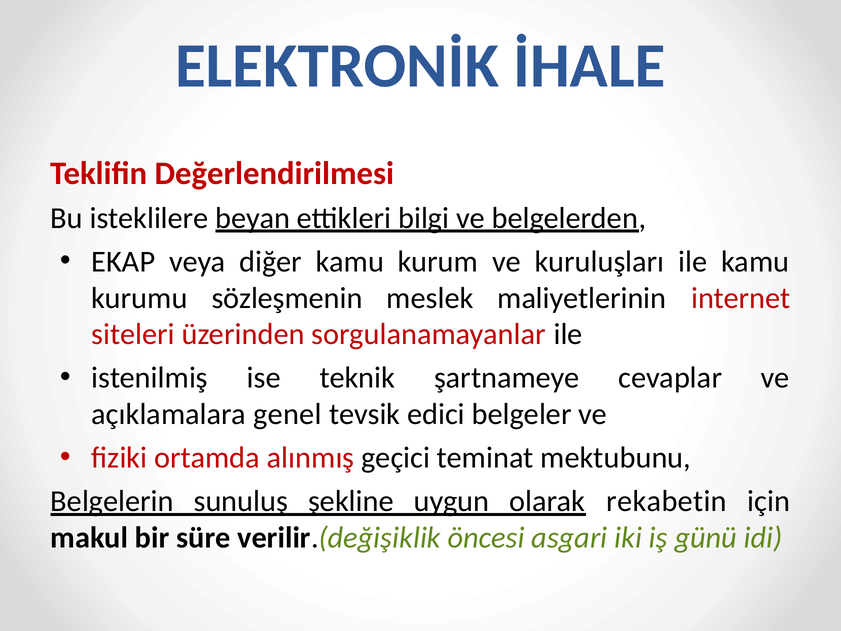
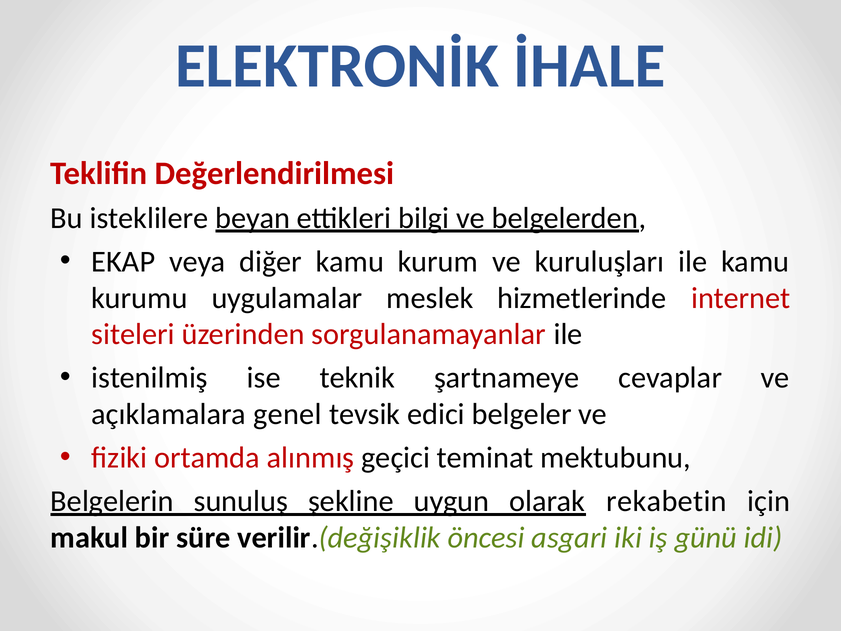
sözleşmenin: sözleşmenin -> uygulamalar
maliyetlerinin: maliyetlerinin -> hizmetlerinde
